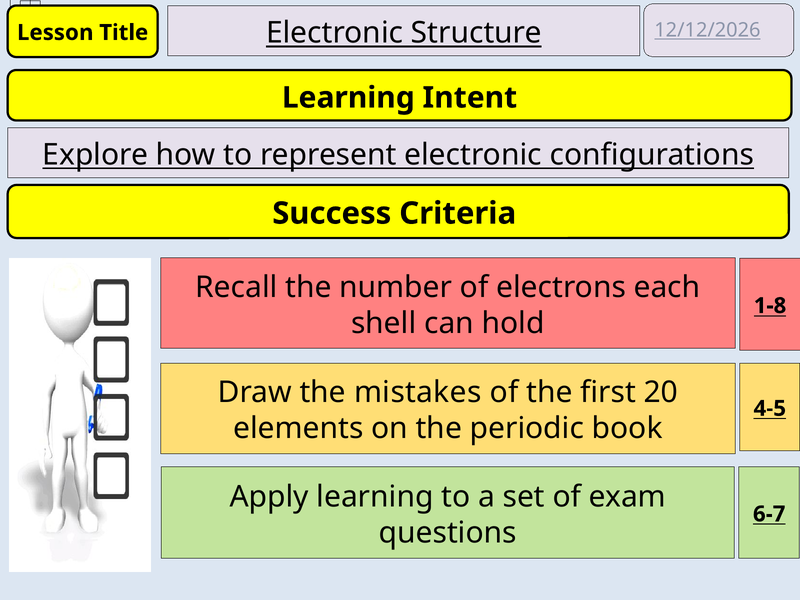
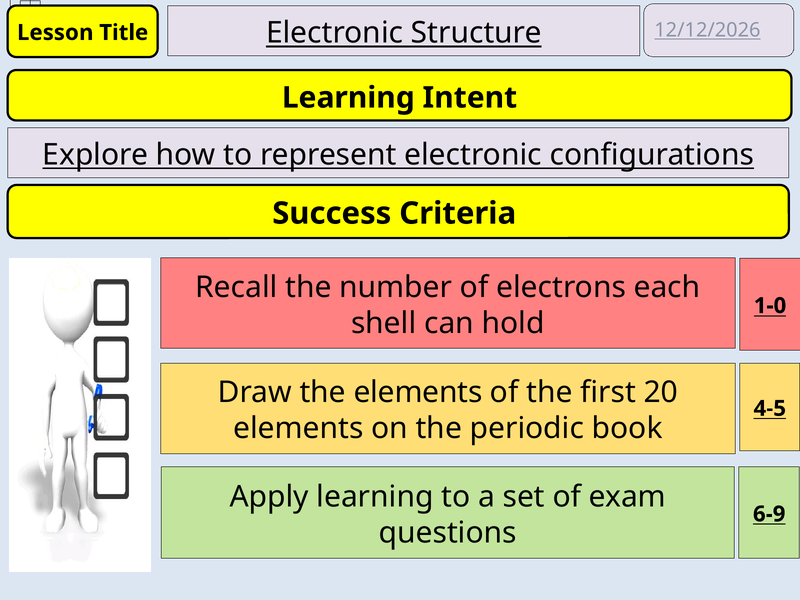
1-8: 1-8 -> 1-0
the mistakes: mistakes -> elements
6-7: 6-7 -> 6-9
